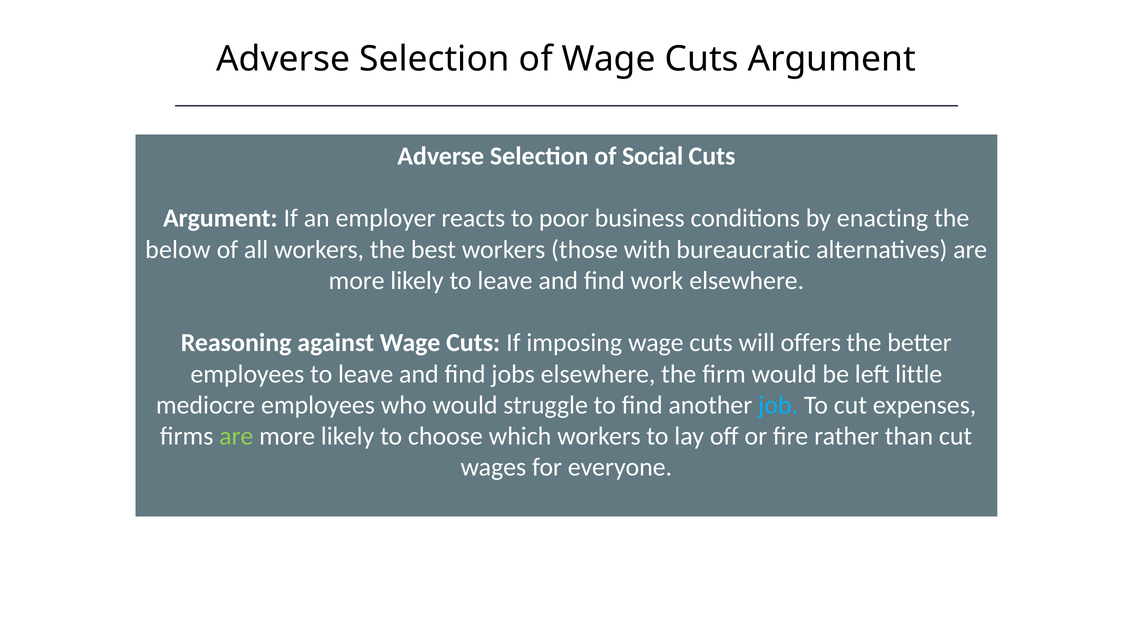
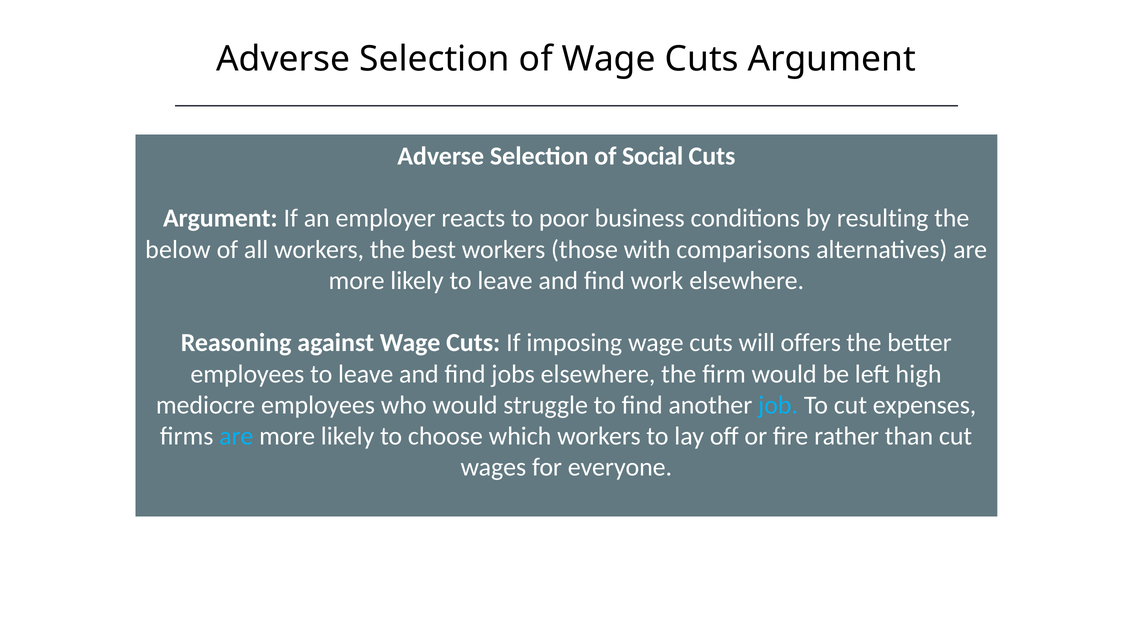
enacting: enacting -> resulting
bureaucratic: bureaucratic -> comparisons
little: little -> high
are at (236, 437) colour: light green -> light blue
